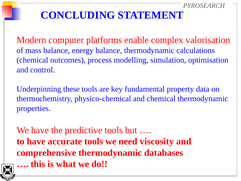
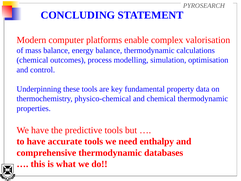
viscosity: viscosity -> enthalpy
